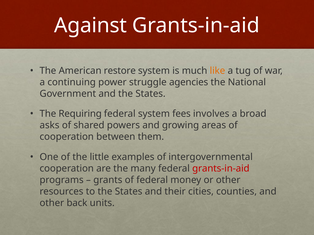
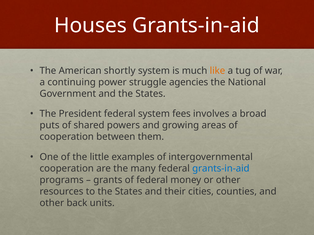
Against: Against -> Houses
restore: restore -> shortly
Requiring: Requiring -> President
asks: asks -> puts
grants-in-aid at (221, 169) colour: red -> blue
